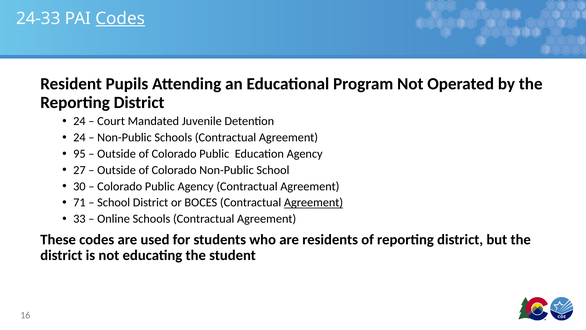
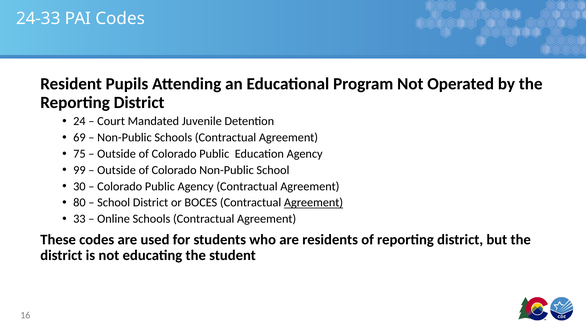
Codes at (120, 18) underline: present -> none
24 at (79, 137): 24 -> 69
95: 95 -> 75
27: 27 -> 99
71: 71 -> 80
